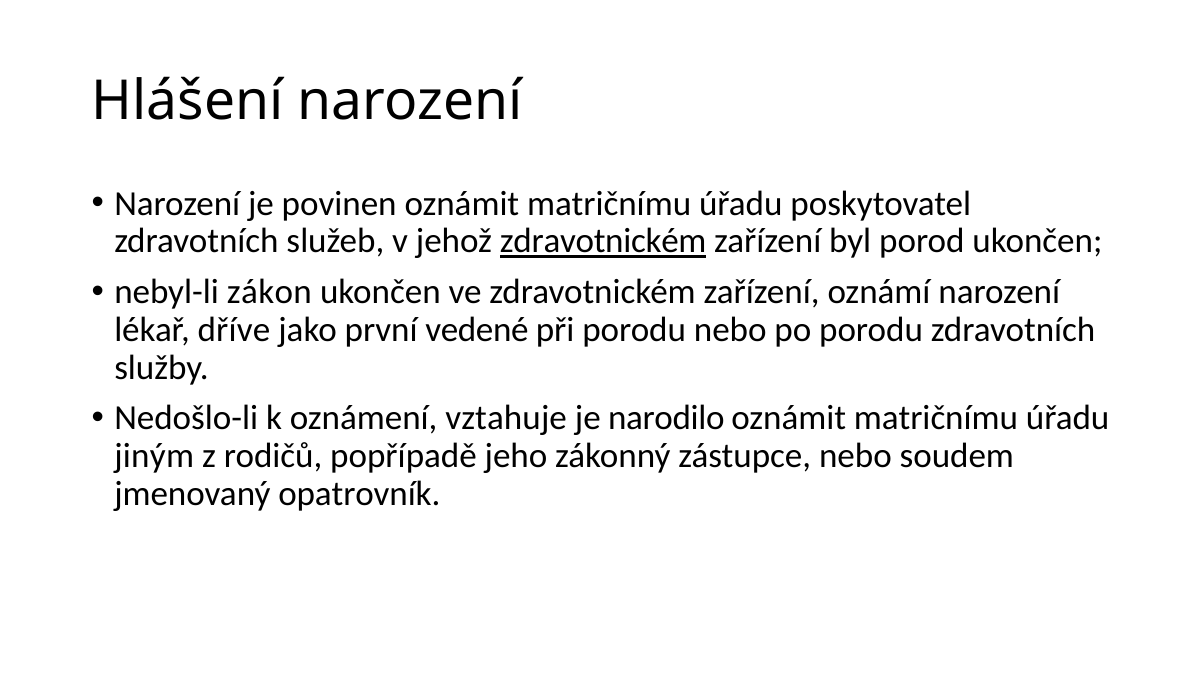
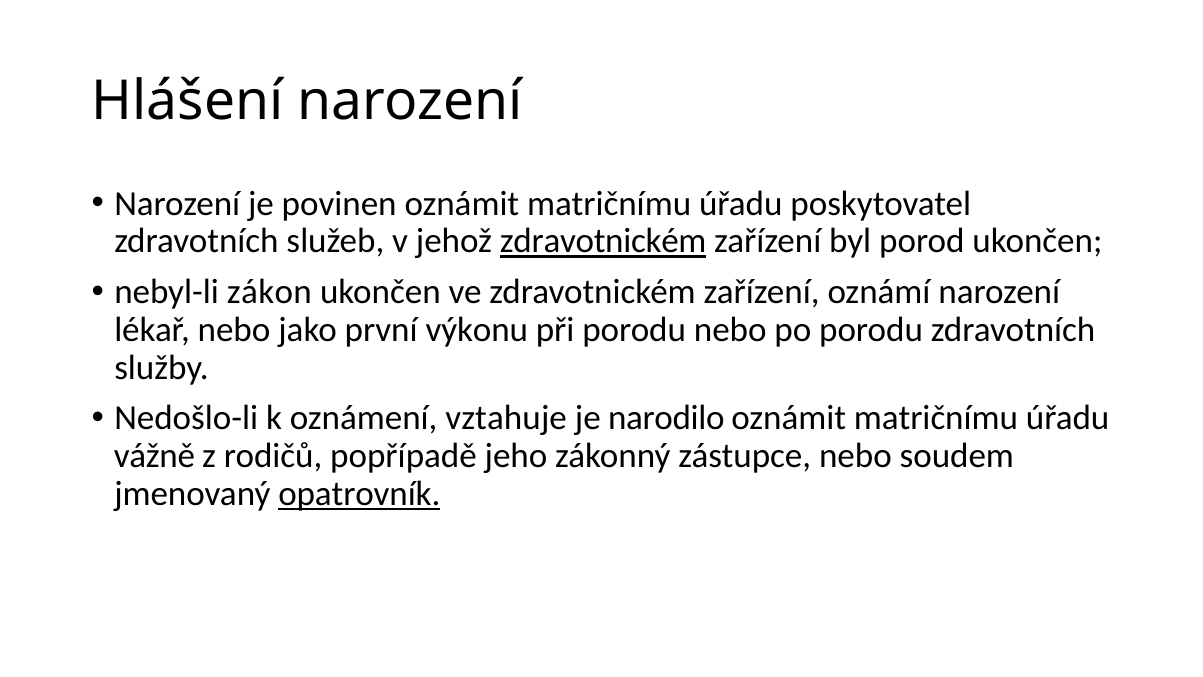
lékař dříve: dříve -> nebo
vedené: vedené -> výkonu
jiným: jiným -> vážně
opatrovník underline: none -> present
